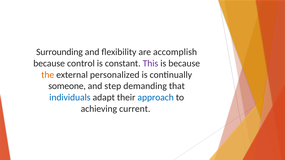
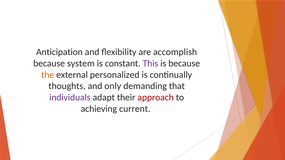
Surrounding: Surrounding -> Anticipation
control: control -> system
someone: someone -> thoughts
step: step -> only
individuals colour: blue -> purple
approach colour: blue -> red
